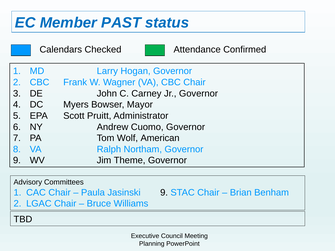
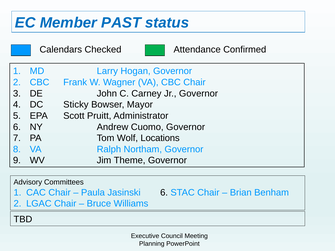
Myers: Myers -> Sticky
American: American -> Locations
Jasinski 9: 9 -> 6
